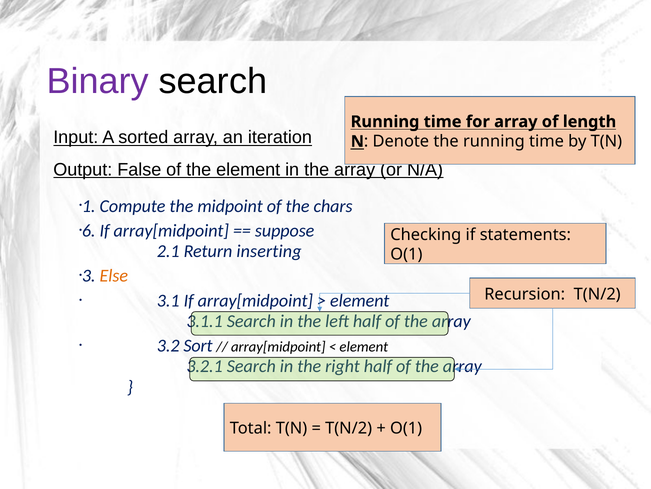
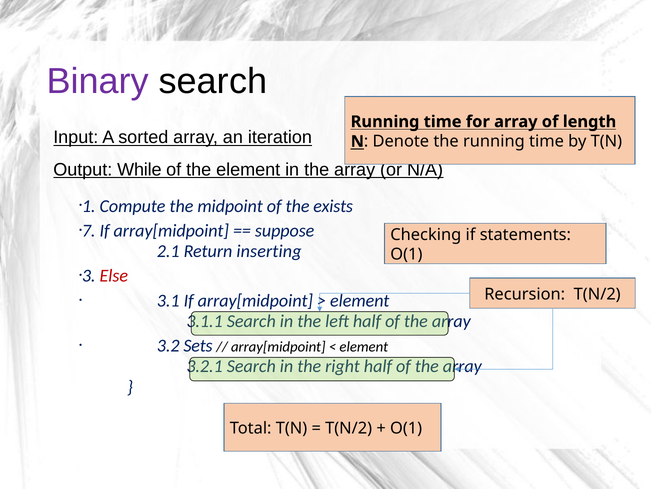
False: False -> While
chars: chars -> exists
6: 6 -> 7
Else colour: orange -> red
Sort: Sort -> Sets
